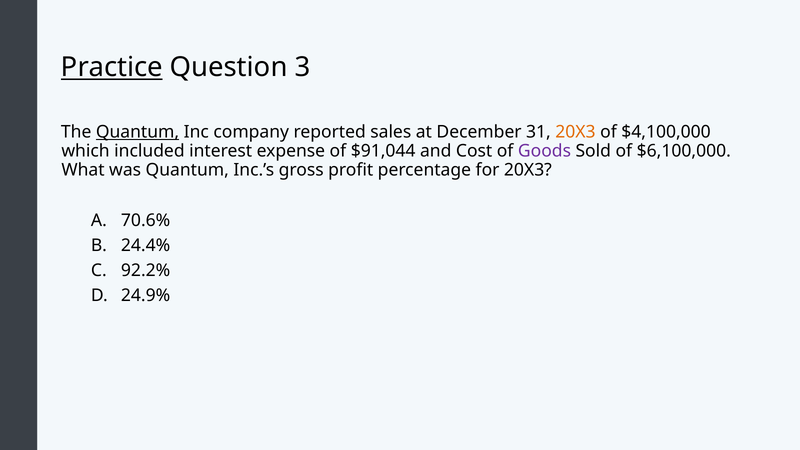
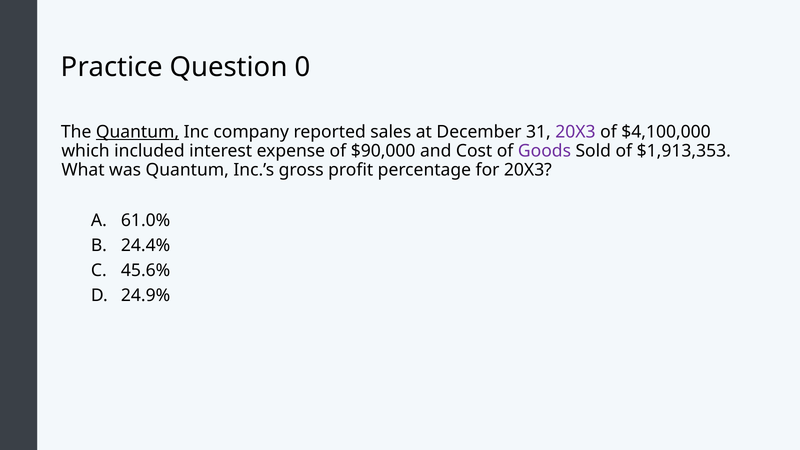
Practice underline: present -> none
3: 3 -> 0
20X3 at (575, 132) colour: orange -> purple
$91,044: $91,044 -> $90,000
$6,100,000: $6,100,000 -> $1,913,353
70.6%: 70.6% -> 61.0%
92.2%: 92.2% -> 45.6%
